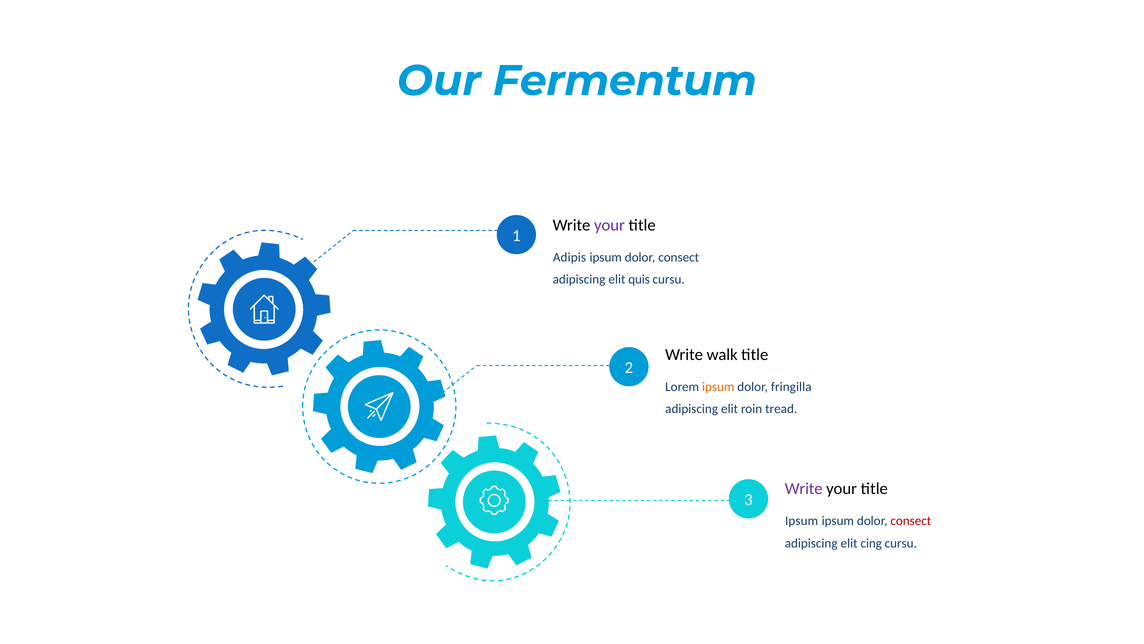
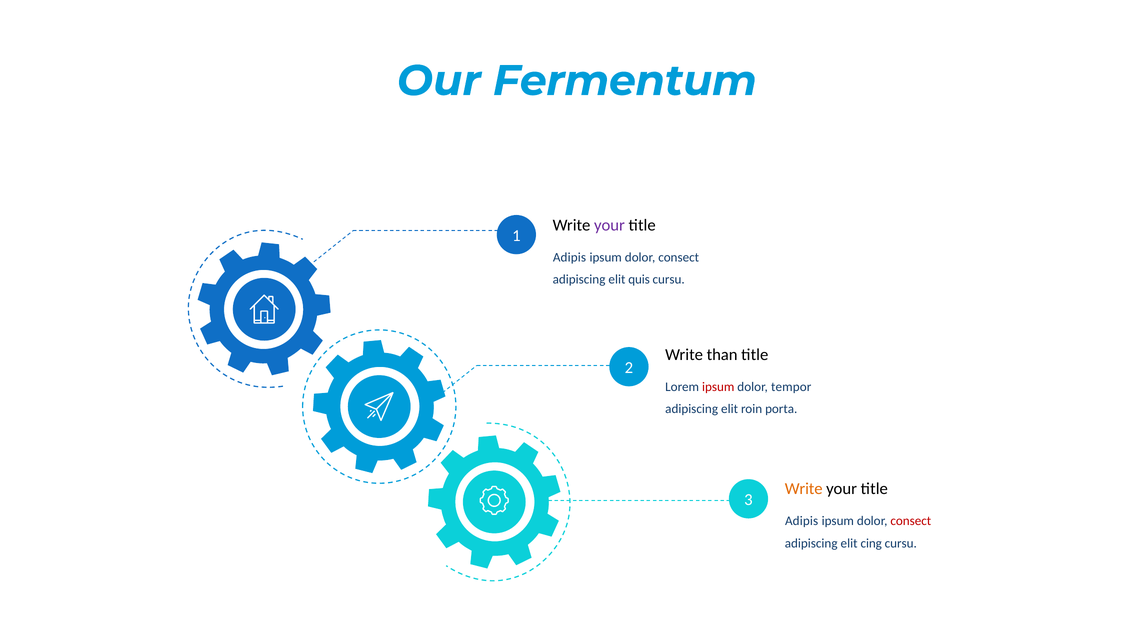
walk: walk -> than
ipsum at (718, 387) colour: orange -> red
fringilla: fringilla -> tempor
tread: tread -> porta
Write at (804, 488) colour: purple -> orange
Ipsum at (802, 521): Ipsum -> Adipis
